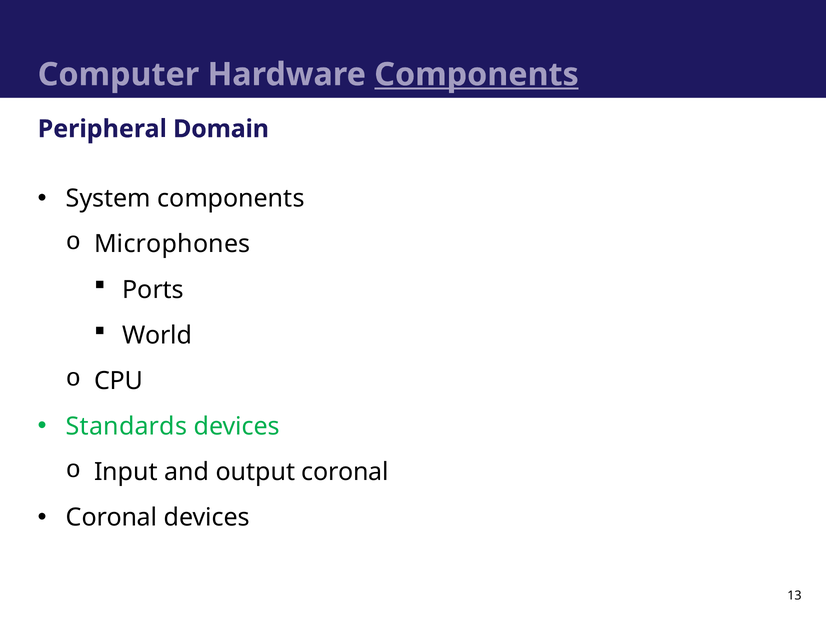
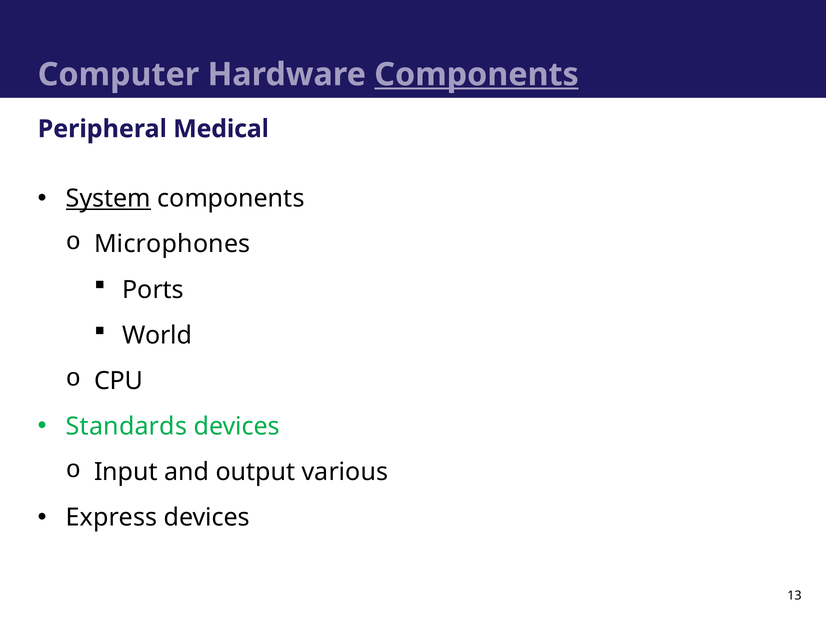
Domain: Domain -> Medical
System underline: none -> present
output coronal: coronal -> various
Coronal at (112, 517): Coronal -> Express
